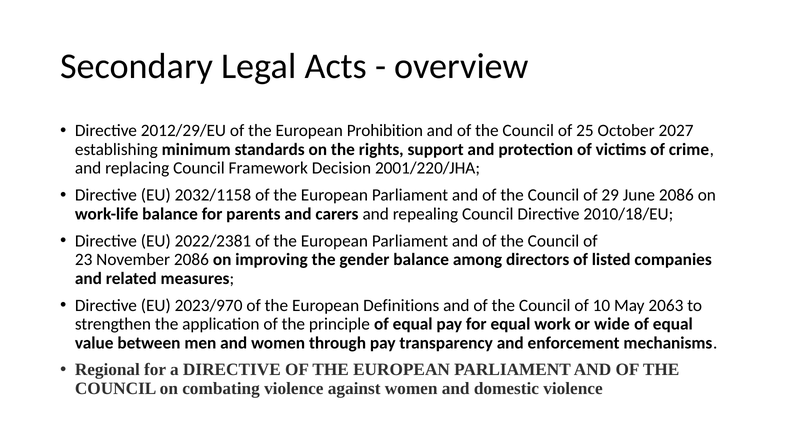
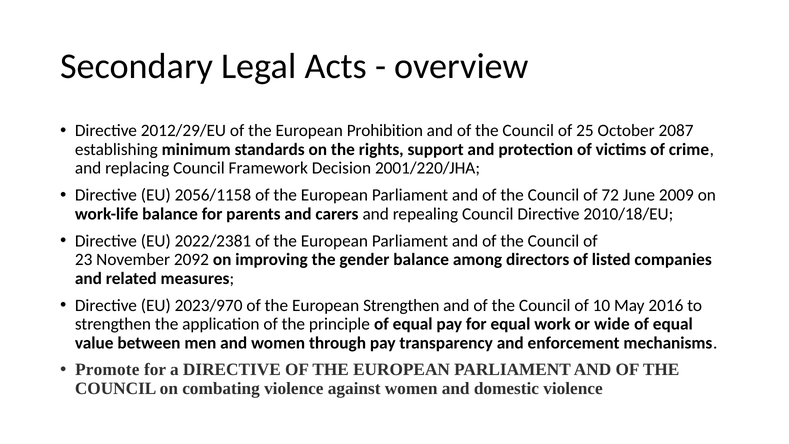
2027: 2027 -> 2087
2032/1158: 2032/1158 -> 2056/1158
29: 29 -> 72
June 2086: 2086 -> 2009
November 2086: 2086 -> 2092
European Definitions: Definitions -> Strengthen
2063: 2063 -> 2016
Regional: Regional -> Promote
